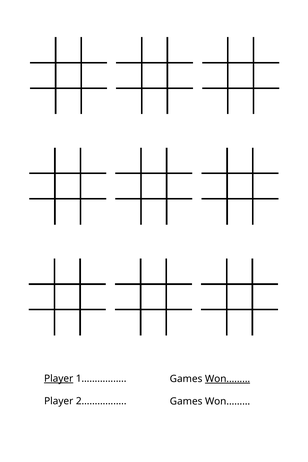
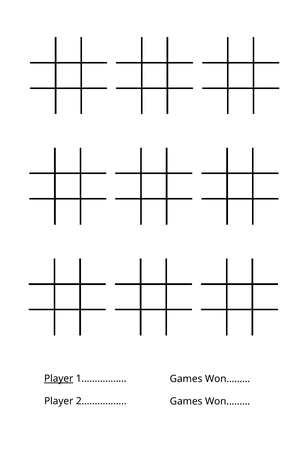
Won……… at (228, 379) underline: present -> none
